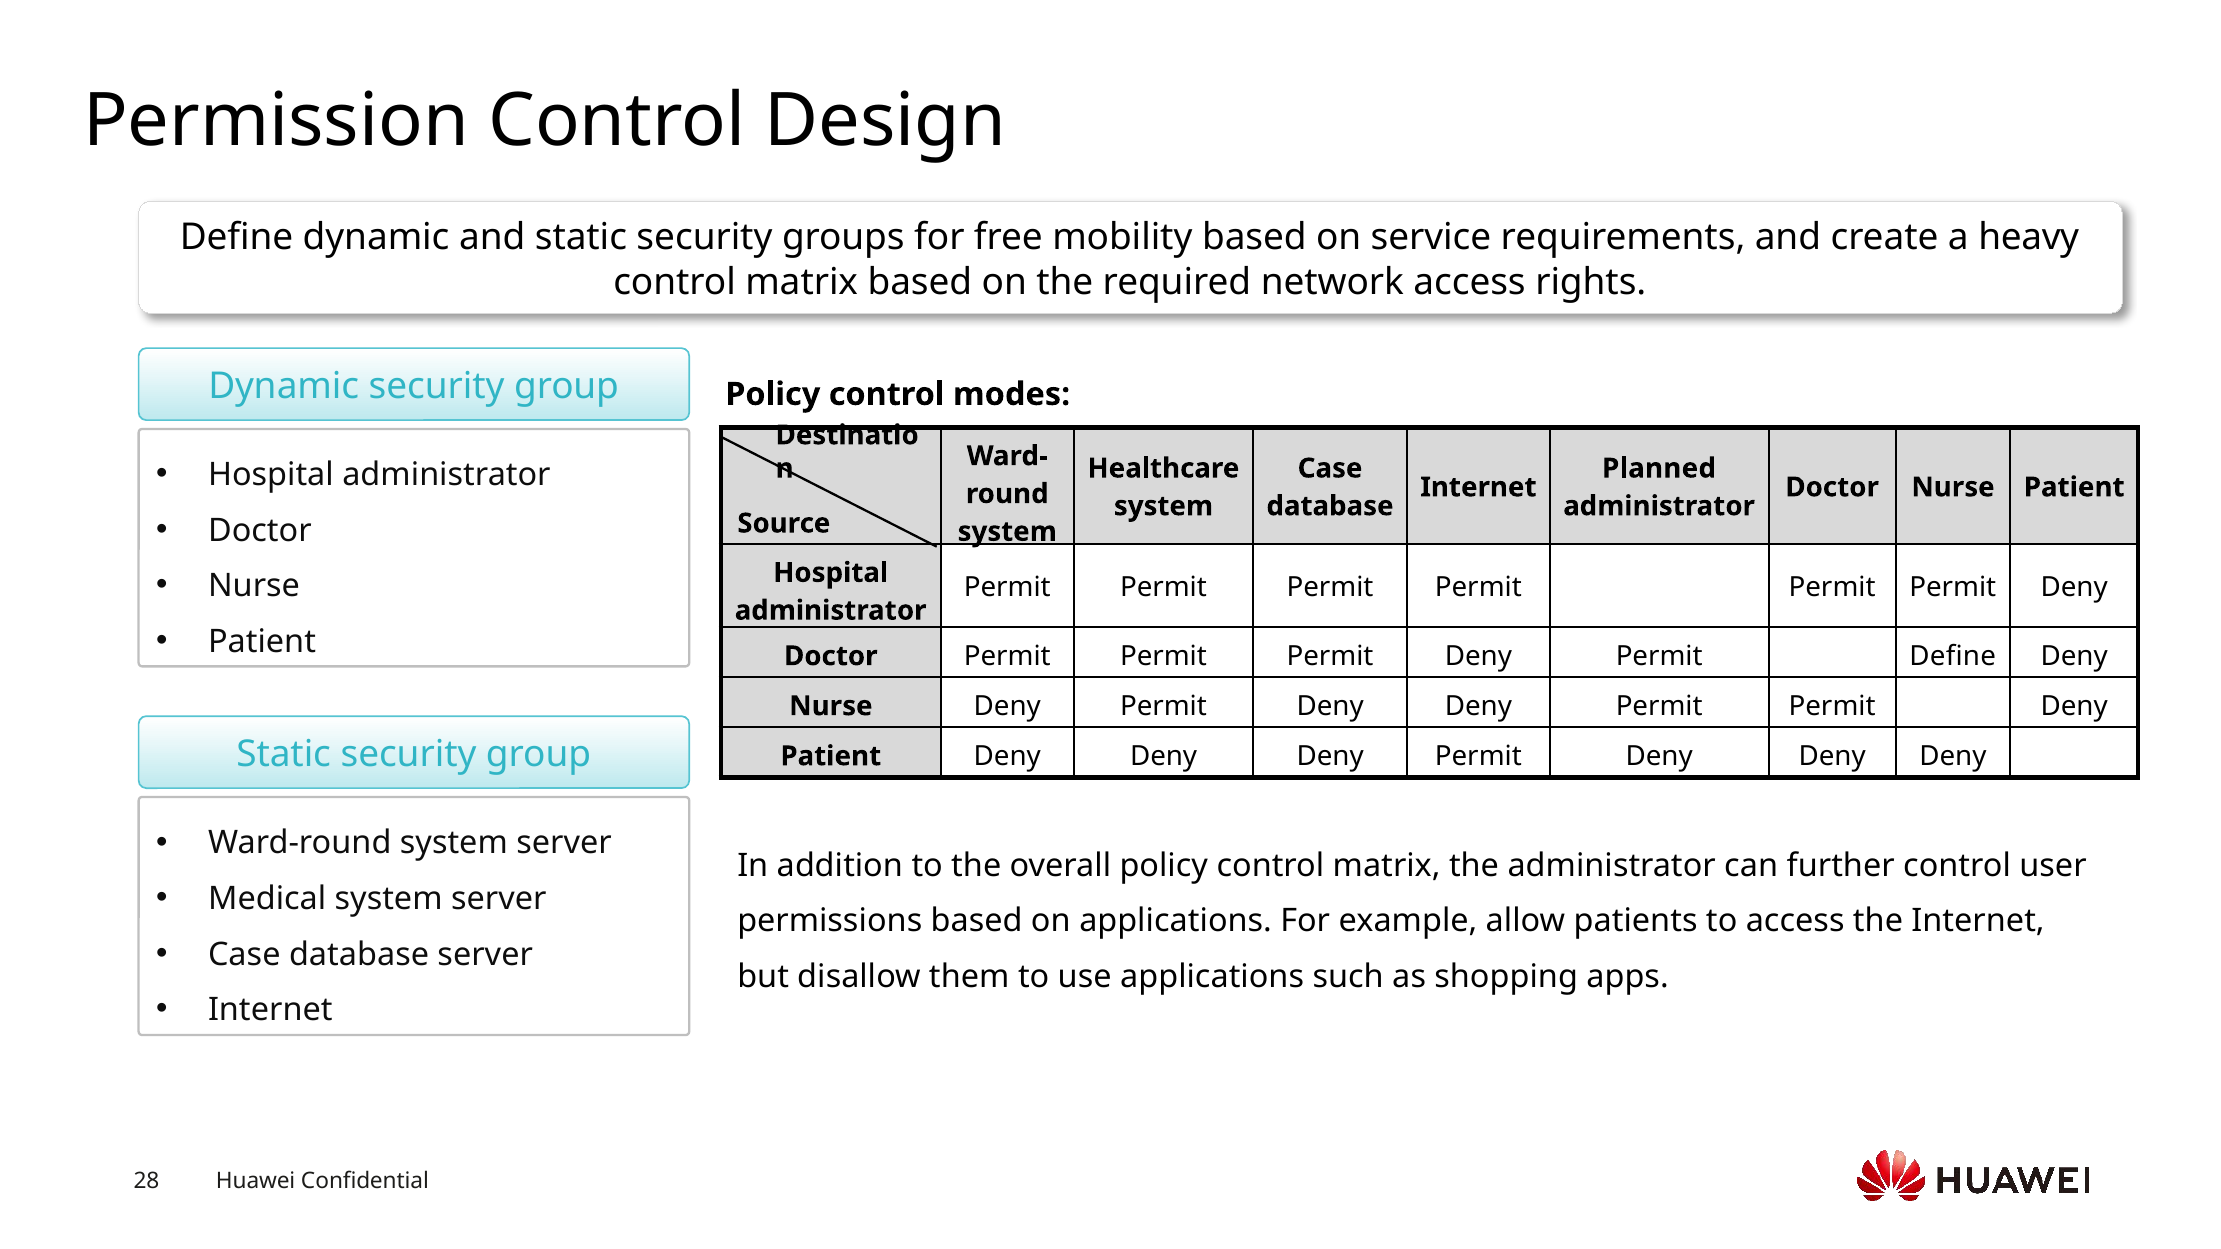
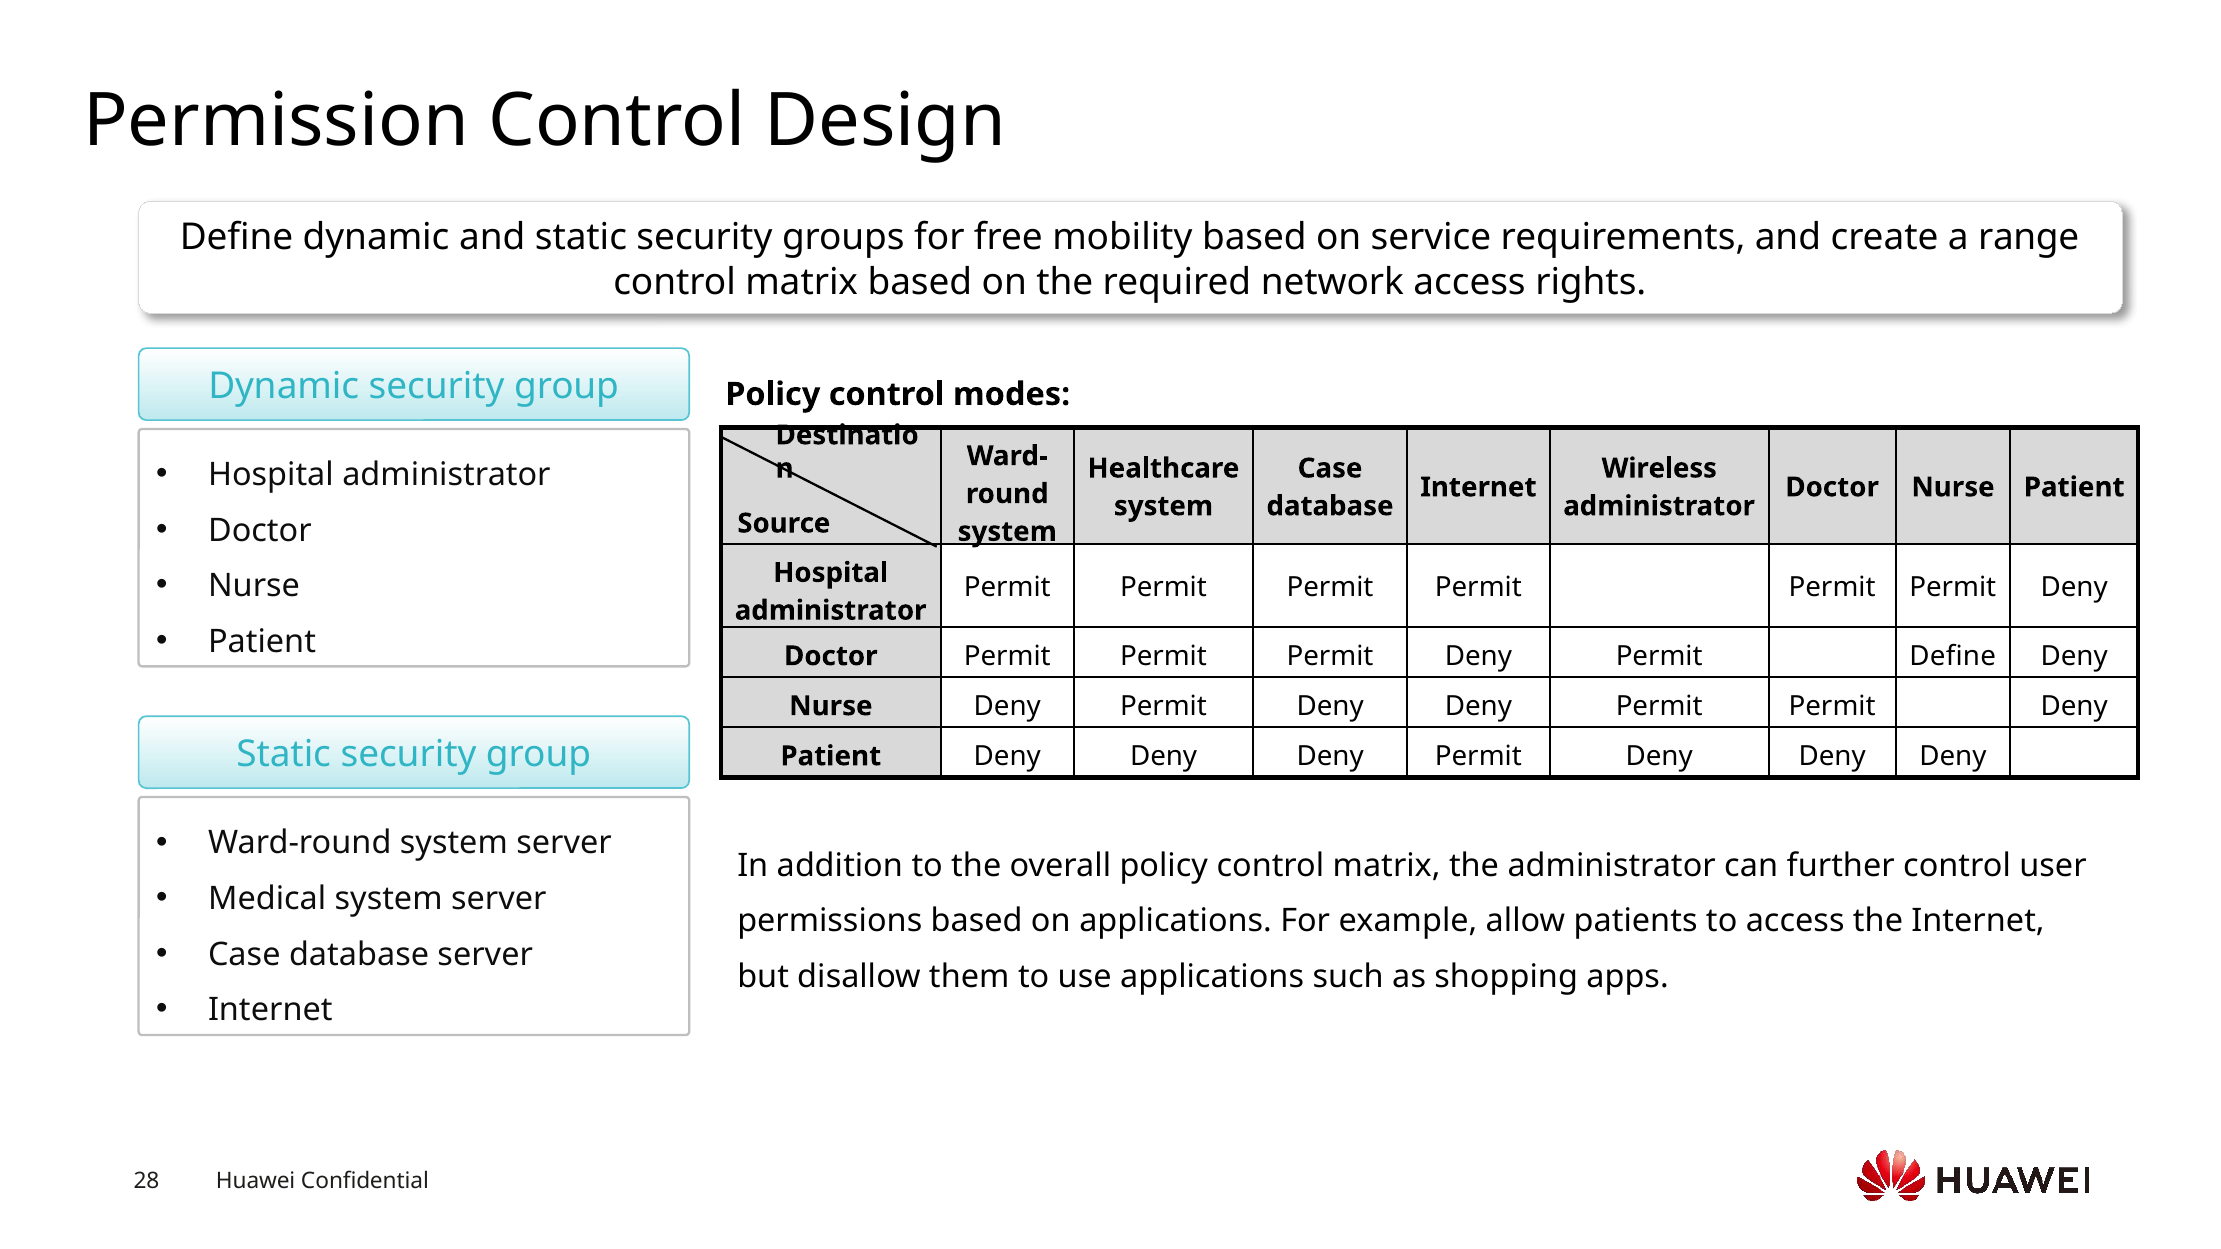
heavy: heavy -> range
Planned: Planned -> Wireless
